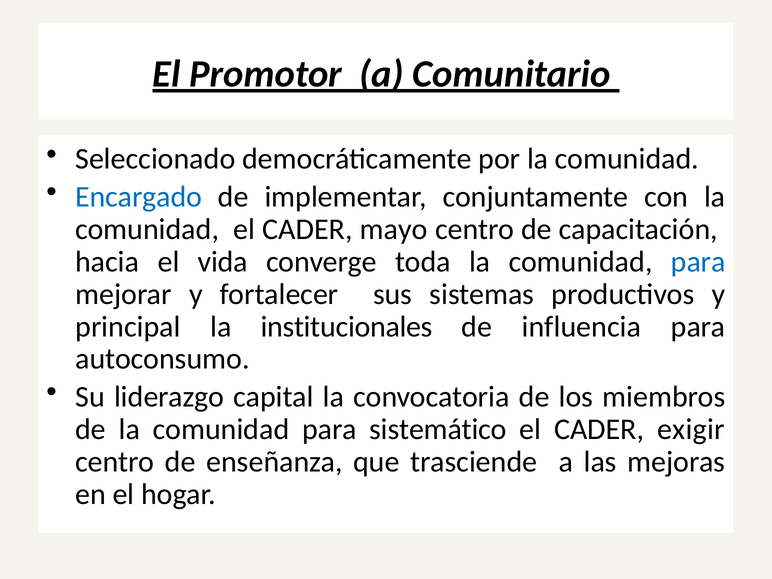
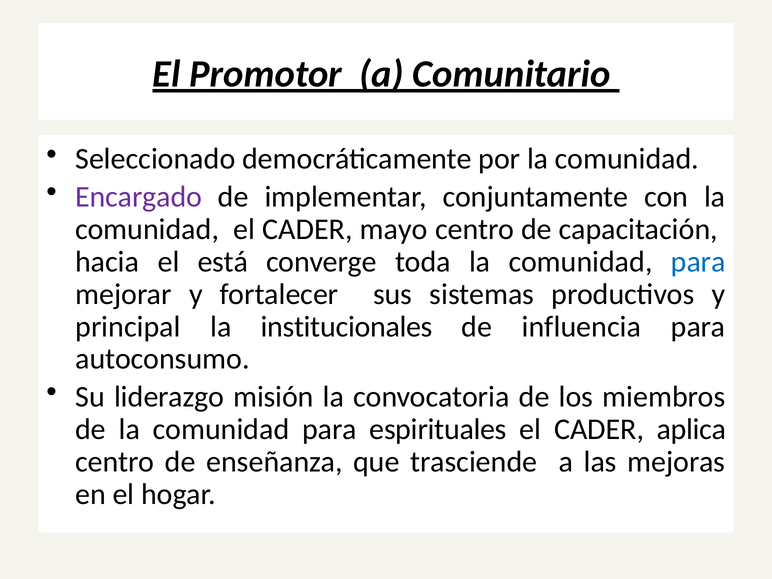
Encargado colour: blue -> purple
vida: vida -> está
capital: capital -> misión
sistemático: sistemático -> espirituales
exigir: exigir -> aplica
